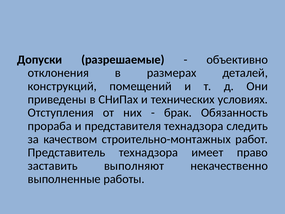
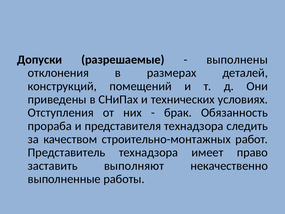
объективно: объективно -> выполнены
